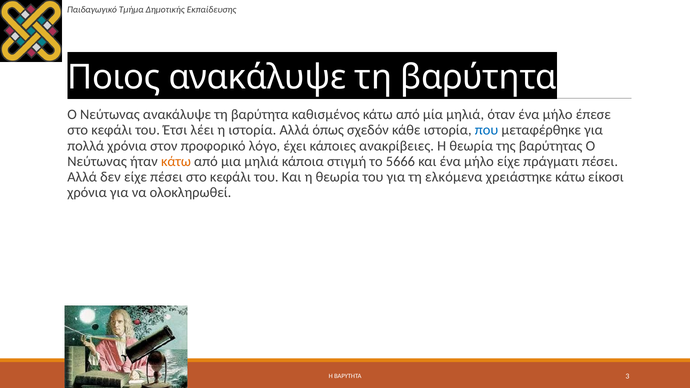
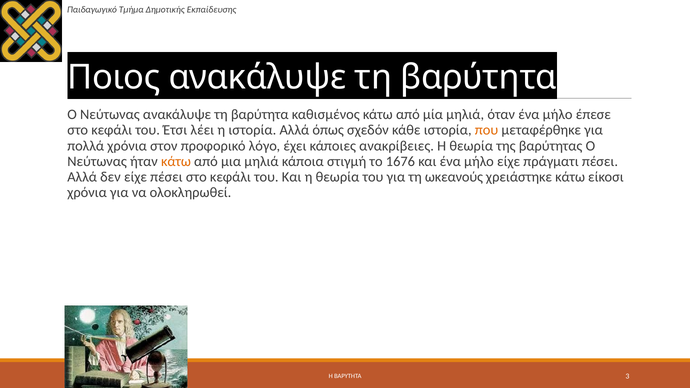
που colour: blue -> orange
5666: 5666 -> 1676
ελκόμενα: ελκόμενα -> ωκεανούς
